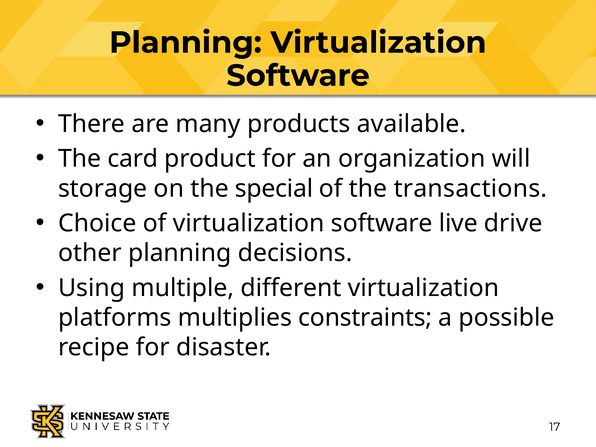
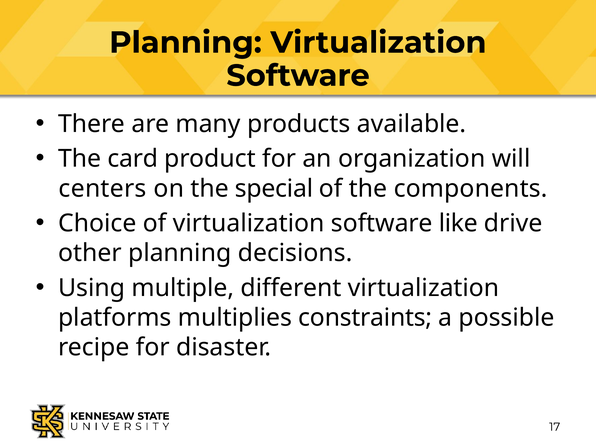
storage: storage -> centers
transactions: transactions -> components
live: live -> like
